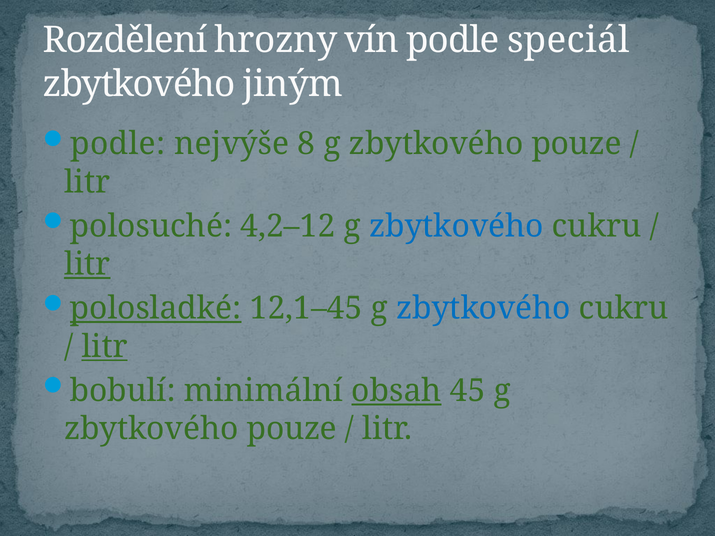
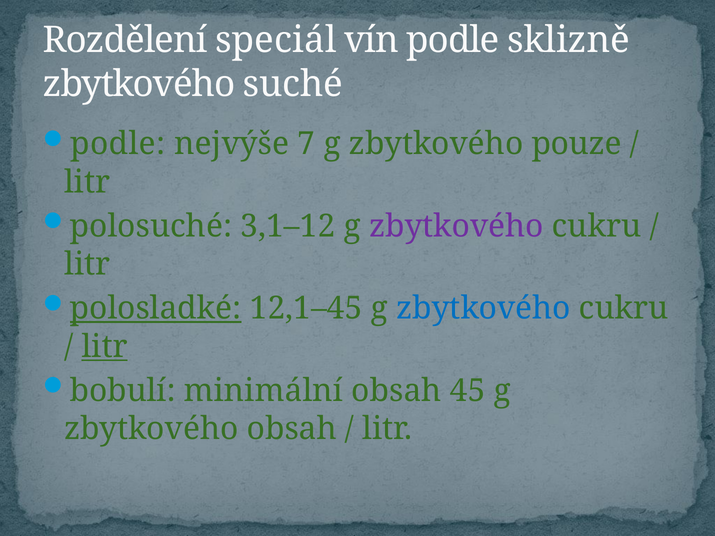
hrozny: hrozny -> speciál
speciál: speciál -> sklizně
jiným: jiným -> suché
8: 8 -> 7
4,2–12: 4,2–12 -> 3,1–12
zbytkového at (456, 226) colour: blue -> purple
litr at (87, 264) underline: present -> none
obsah at (396, 391) underline: present -> none
pouze at (292, 429): pouze -> obsah
